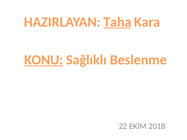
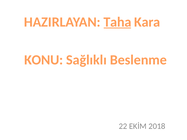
KONU underline: present -> none
